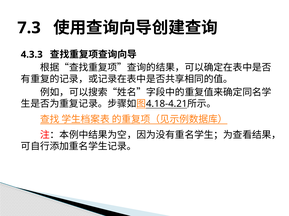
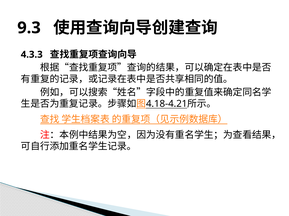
7.3: 7.3 -> 9.3
